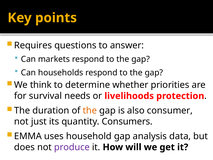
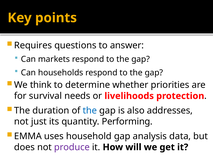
the at (90, 110) colour: orange -> blue
consumer: consumer -> addresses
Consumers: Consumers -> Performing
